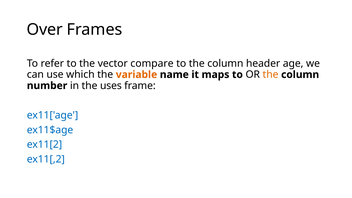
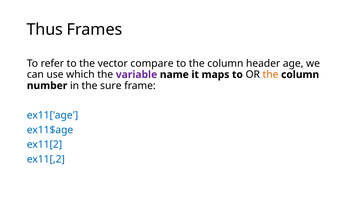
Over: Over -> Thus
variable colour: orange -> purple
uses: uses -> sure
